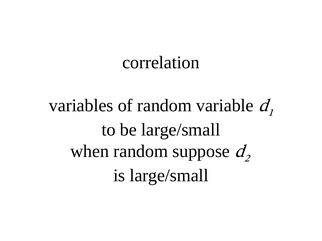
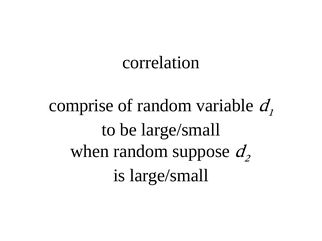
variables: variables -> comprise
